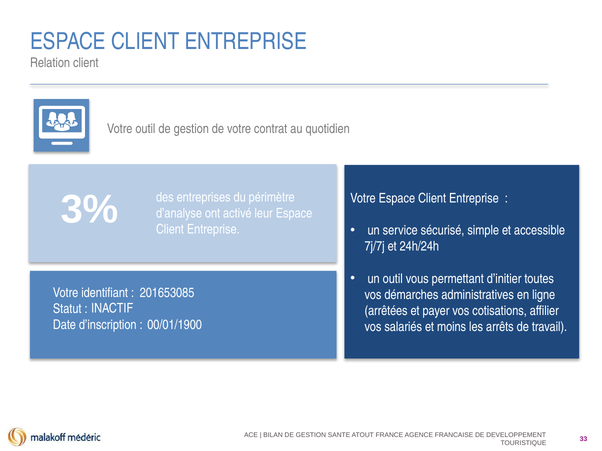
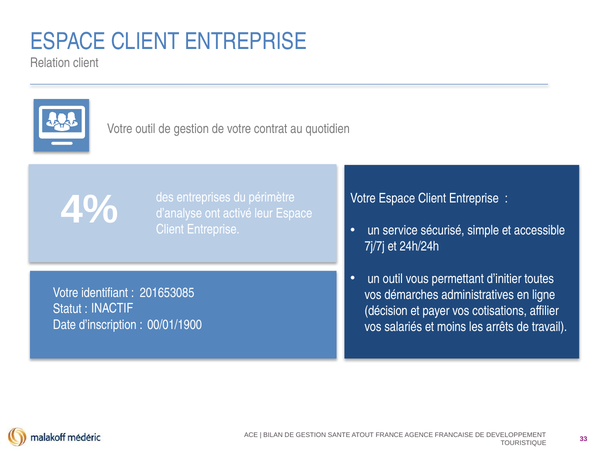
3%: 3% -> 4%
arrêtées: arrêtées -> décision
